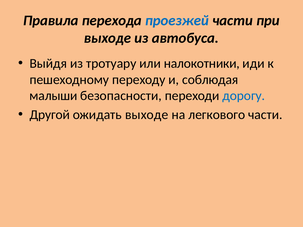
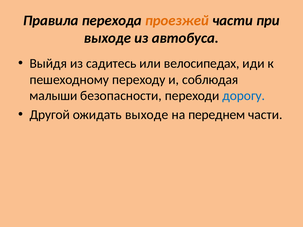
проезжей colour: blue -> orange
тротуару: тротуару -> садитесь
налокотники: налокотники -> велосипедах
легкового: легкового -> переднем
